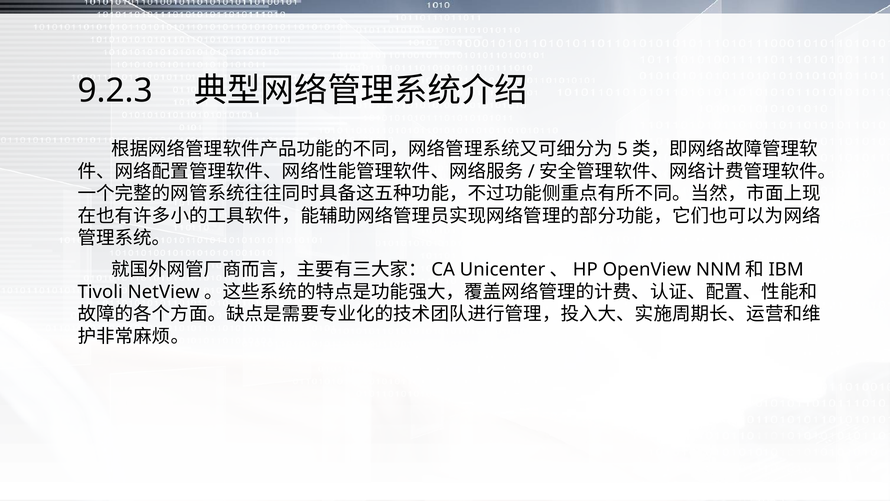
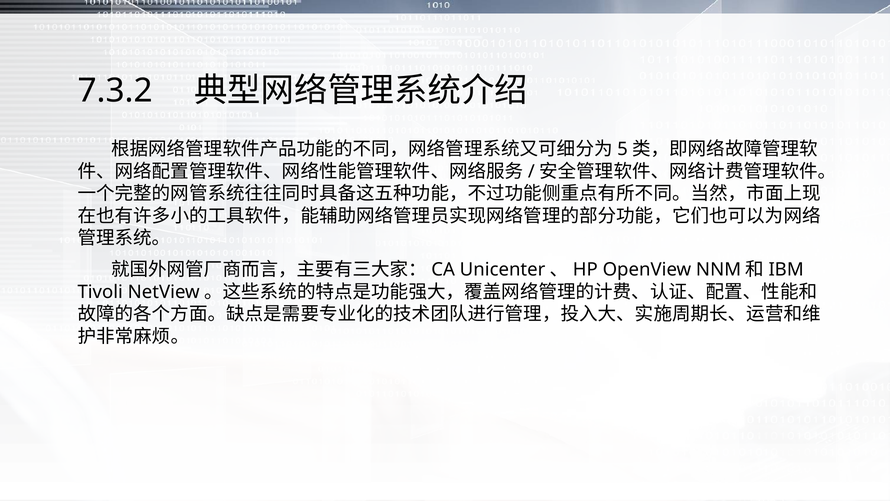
9.2.3: 9.2.3 -> 7.3.2
